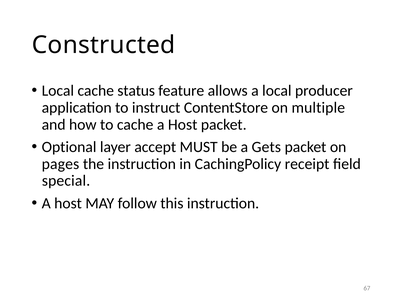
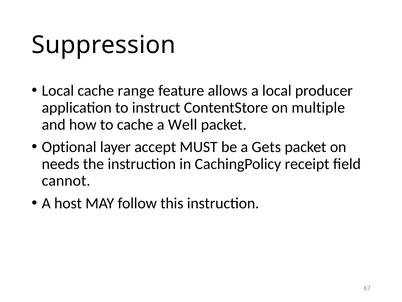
Constructed: Constructed -> Suppression
status: status -> range
cache a Host: Host -> Well
pages: pages -> needs
special: special -> cannot
